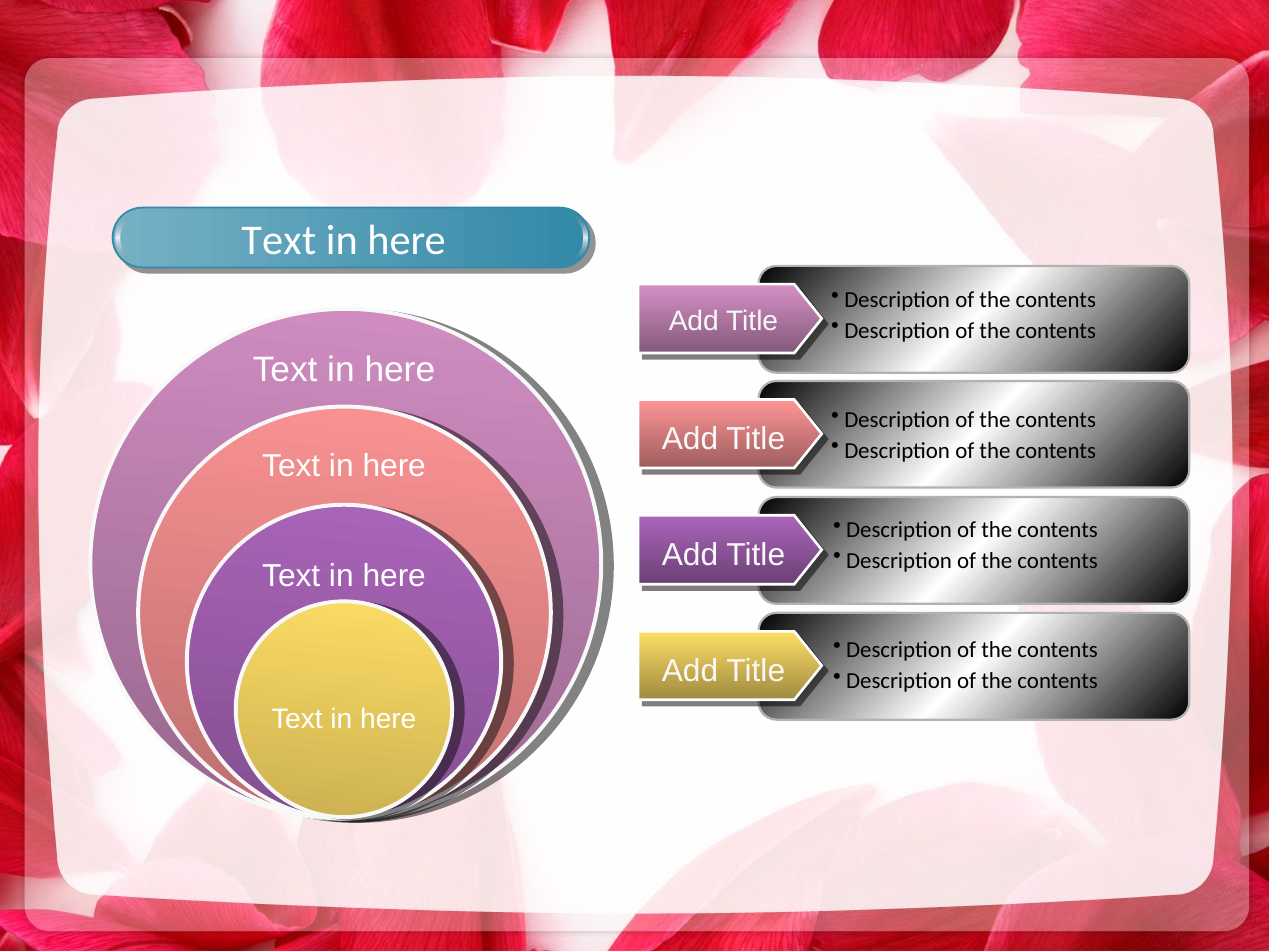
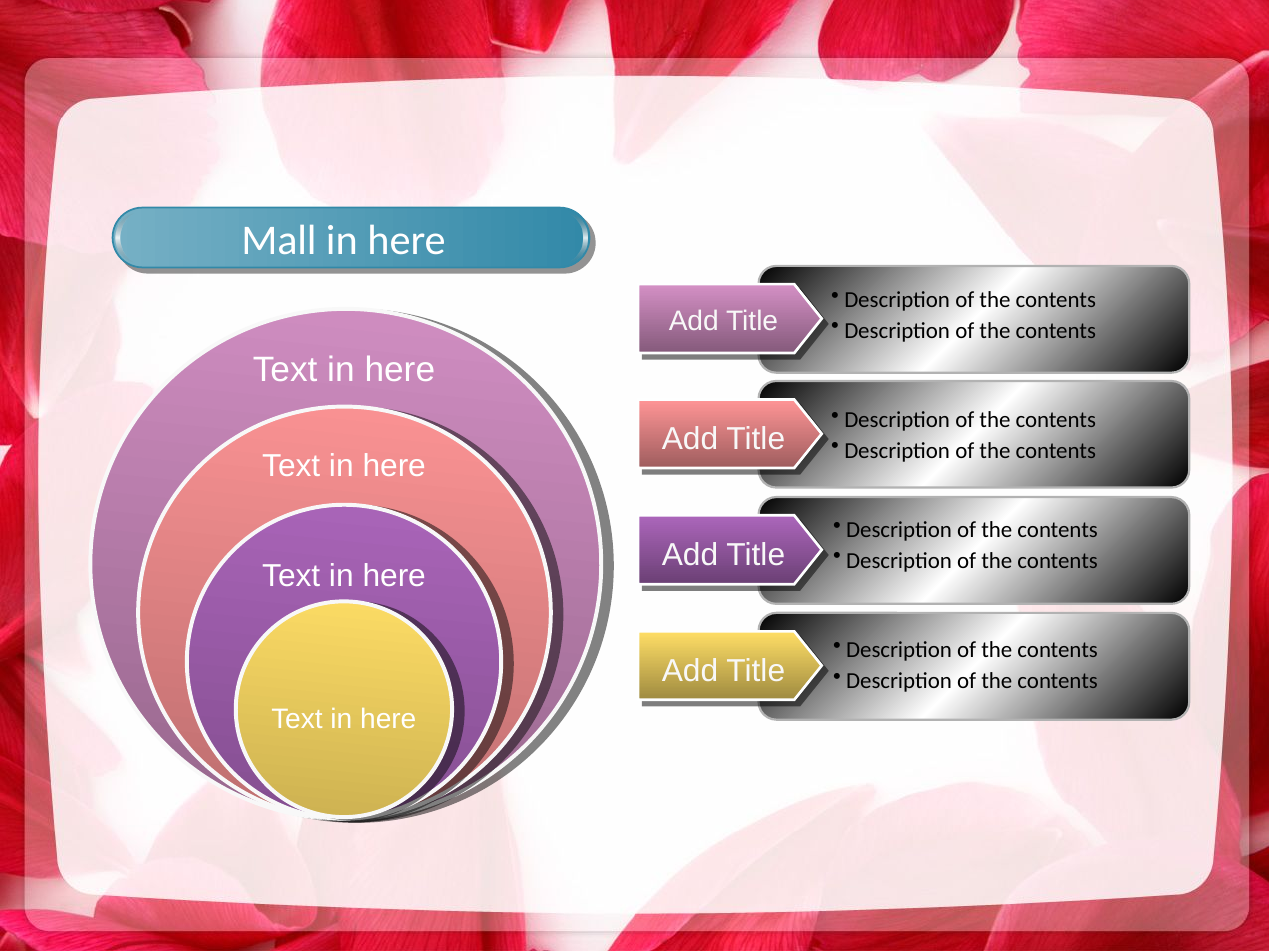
Text at (279, 241): Text -> Mall
